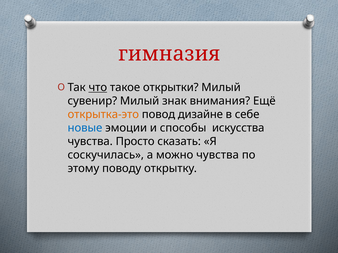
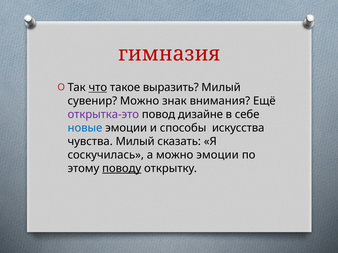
открытки: открытки -> выразить
сувенир Милый: Милый -> Можно
открытка-это colour: orange -> purple
чувства Просто: Просто -> Милый
можно чувства: чувства -> эмоции
поводу underline: none -> present
